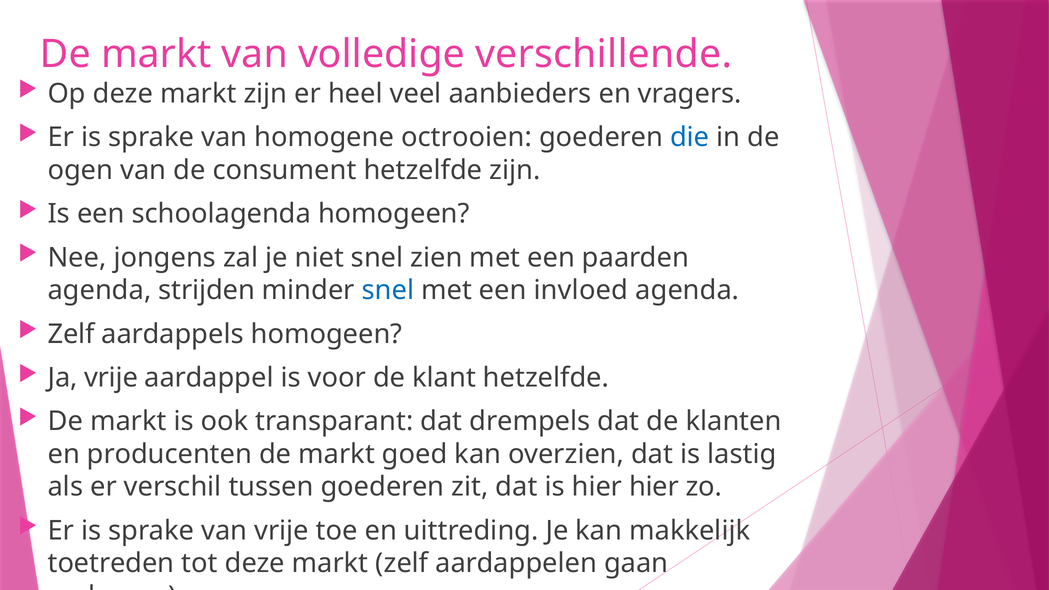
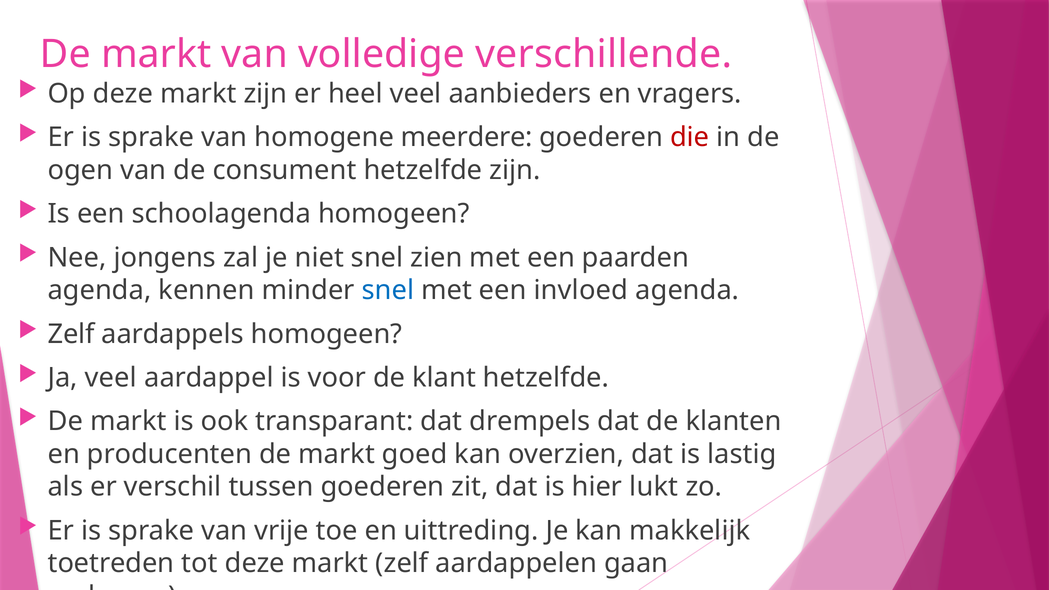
octrooien: octrooien -> meerdere
die colour: blue -> red
strijden: strijden -> kennen
Ja vrije: vrije -> veel
hier hier: hier -> lukt
